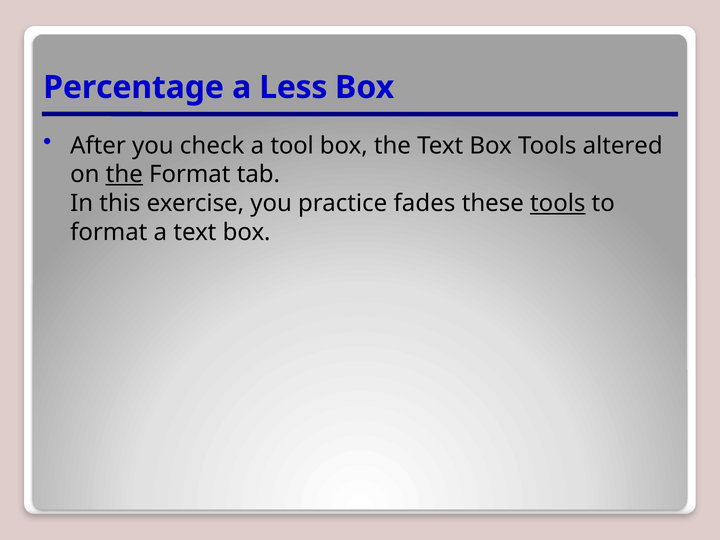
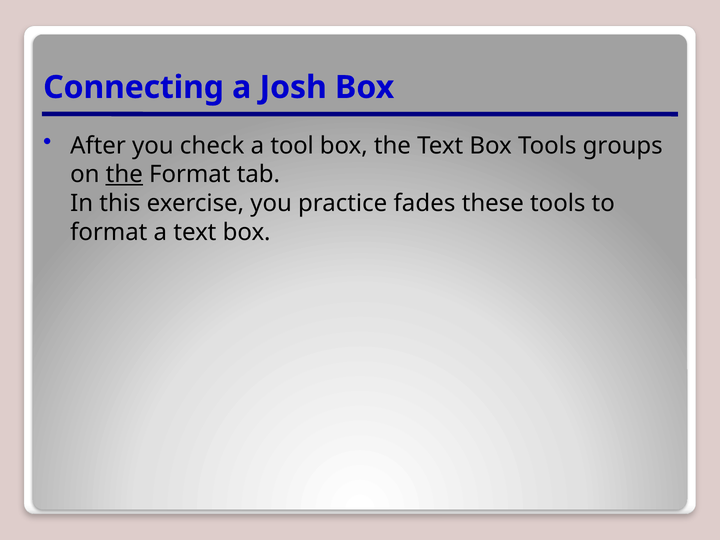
Percentage: Percentage -> Connecting
Less: Less -> Josh
altered: altered -> groups
tools at (558, 203) underline: present -> none
